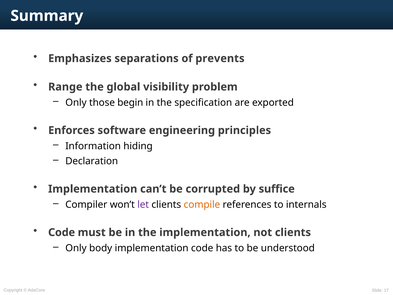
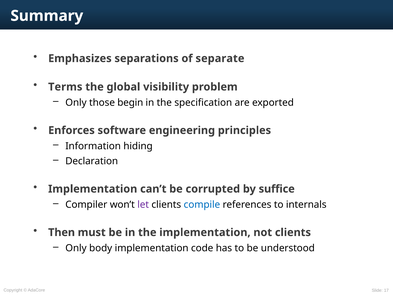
prevents: prevents -> separate
Range: Range -> Terms
compile colour: orange -> blue
Code at (62, 232): Code -> Then
